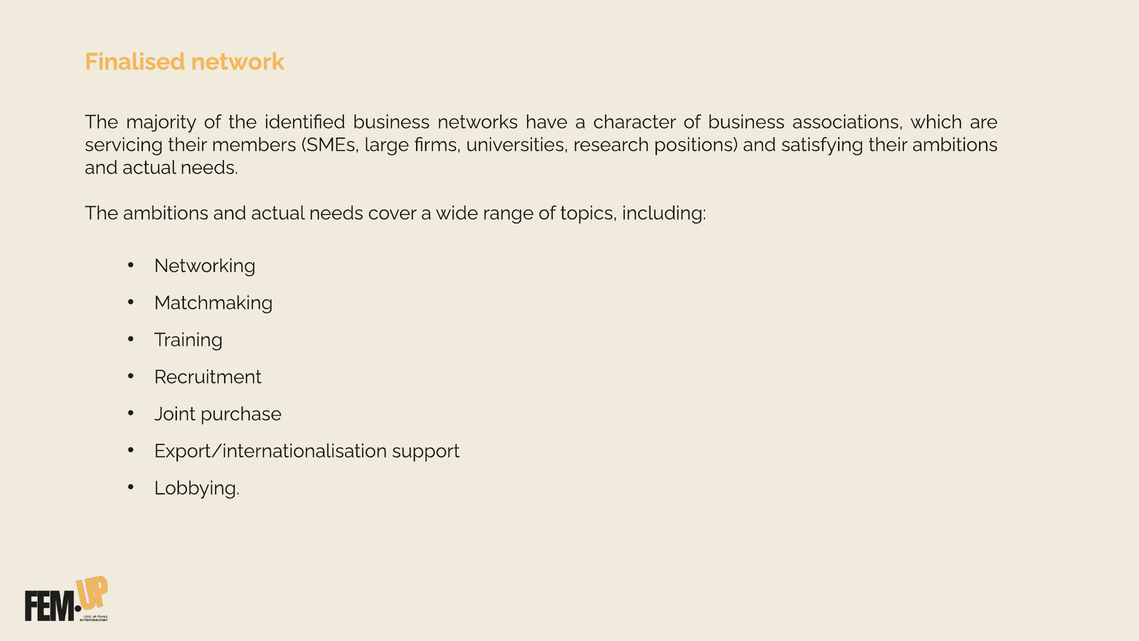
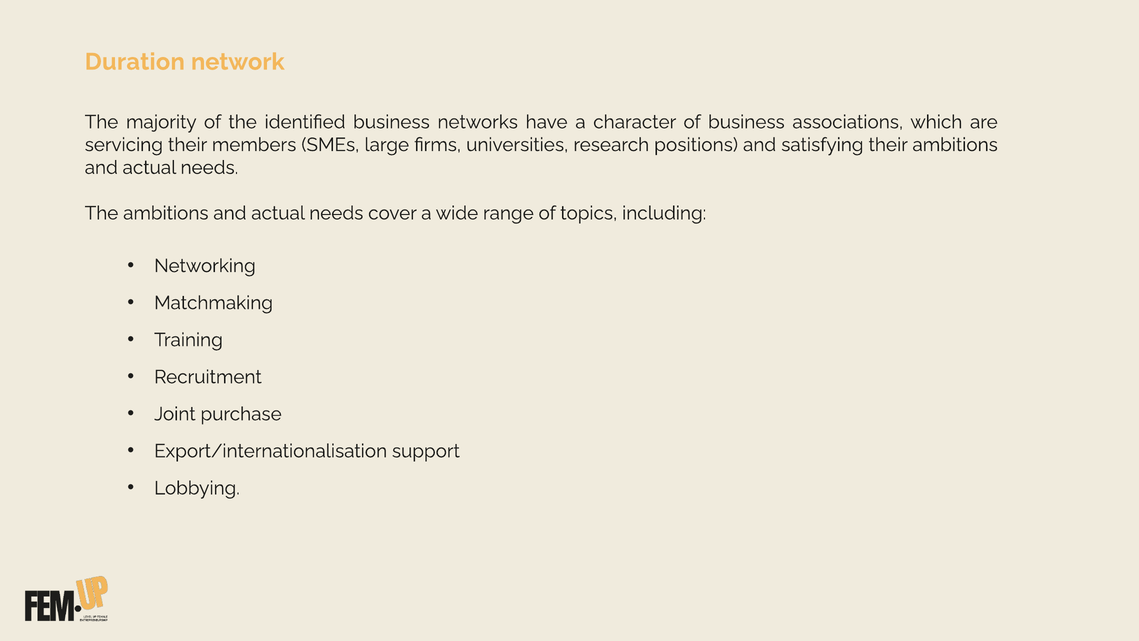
Finalised: Finalised -> Duration
